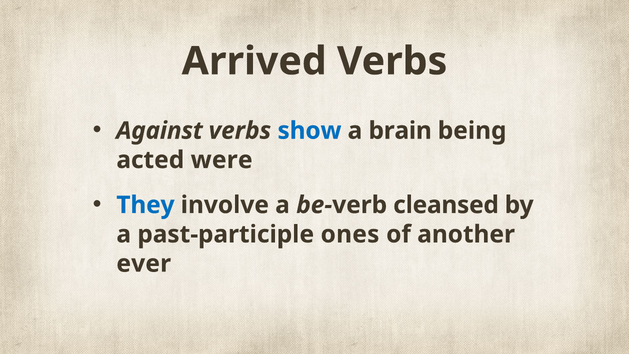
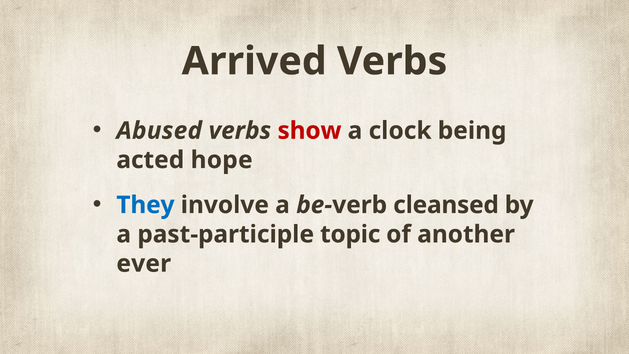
Against: Against -> Abused
show colour: blue -> red
brain: brain -> clock
were: were -> hope
ones: ones -> topic
